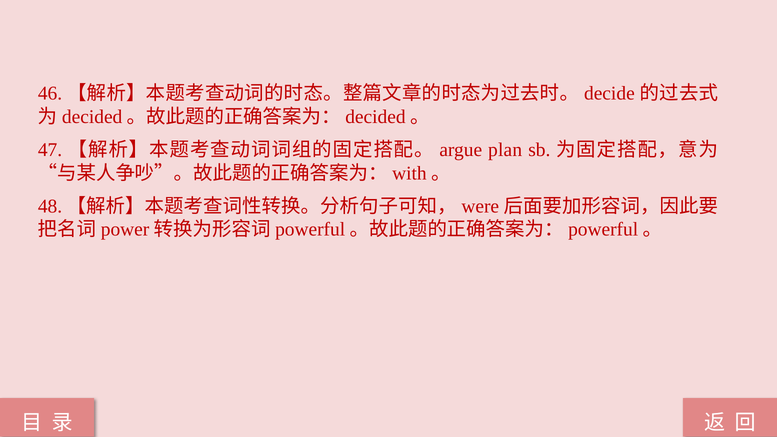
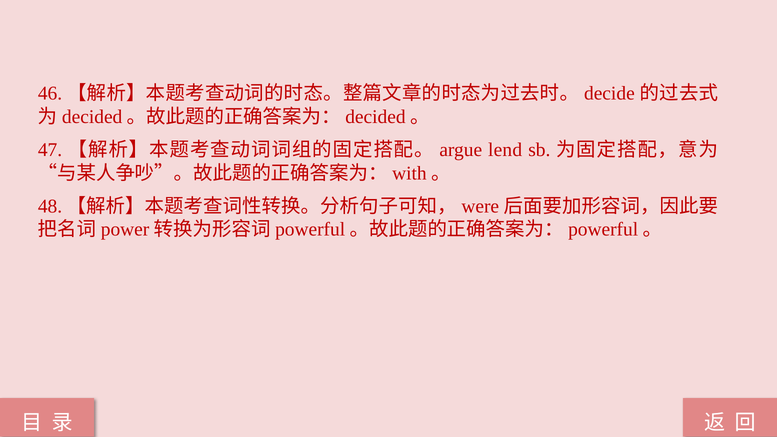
plan: plan -> lend
